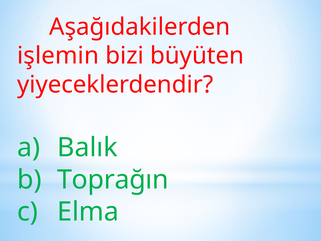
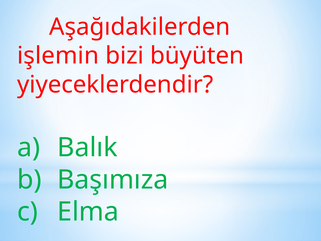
Toprağın: Toprağın -> Başımıza
